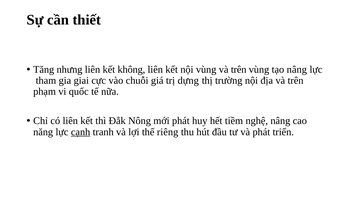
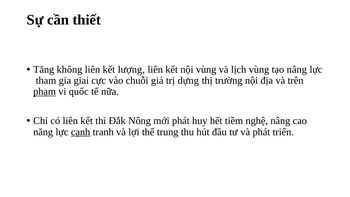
nhưng: nhưng -> không
không: không -> lượng
vùng và trên: trên -> lịch
phạm underline: none -> present
riêng: riêng -> trung
